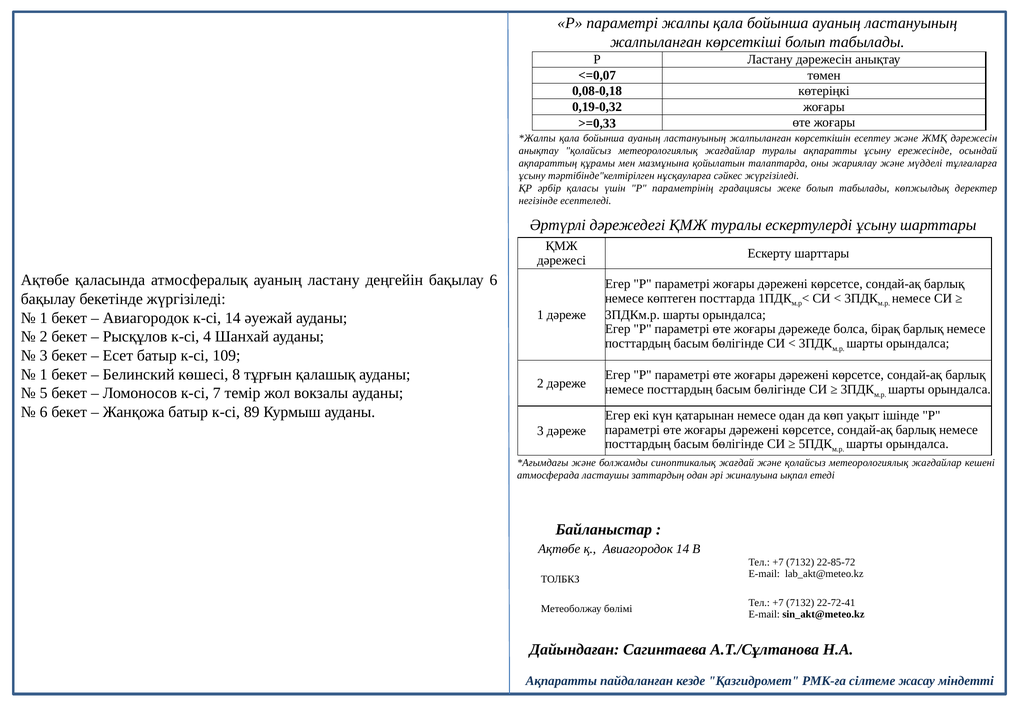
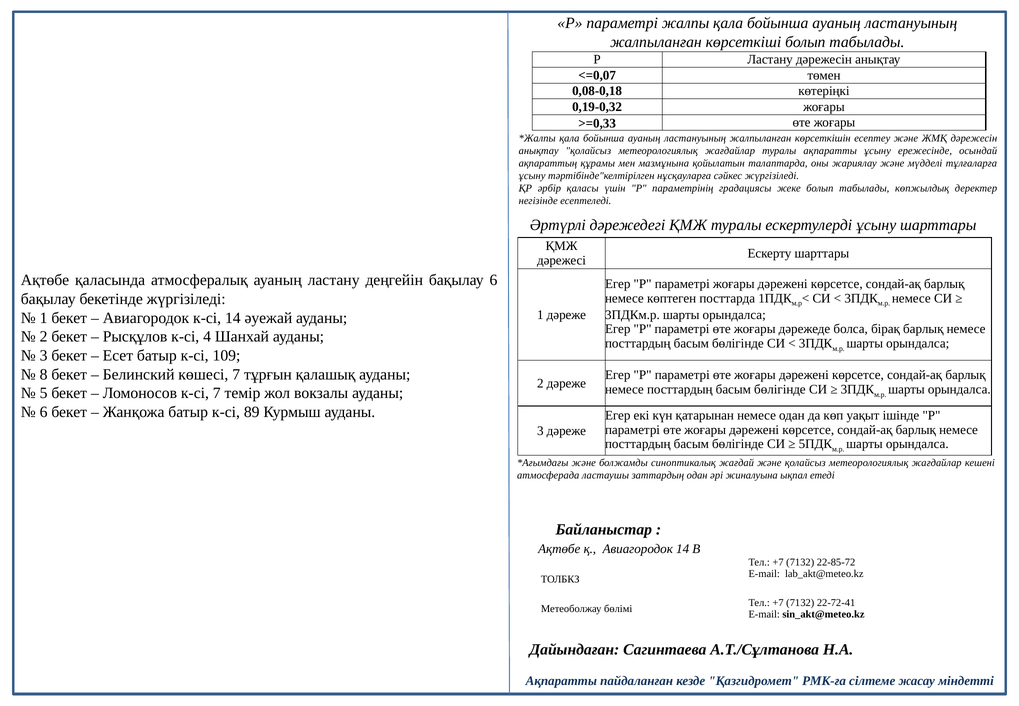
1 at (44, 374): 1 -> 8
көшесі 8: 8 -> 7
